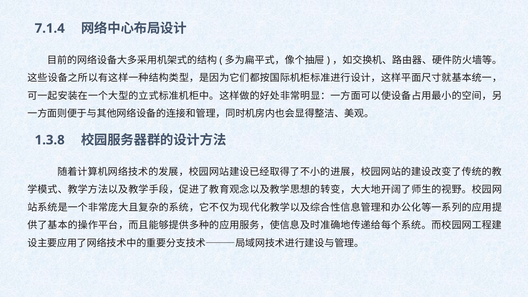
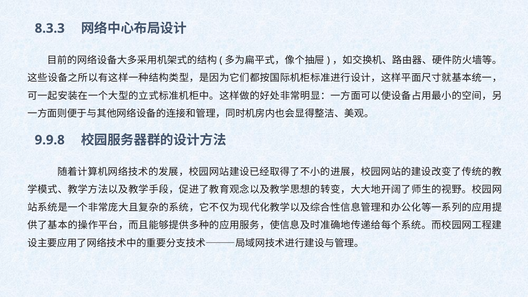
7.1.4: 7.1.4 -> 8.3.3
1.3.8: 1.3.8 -> 9.9.8
